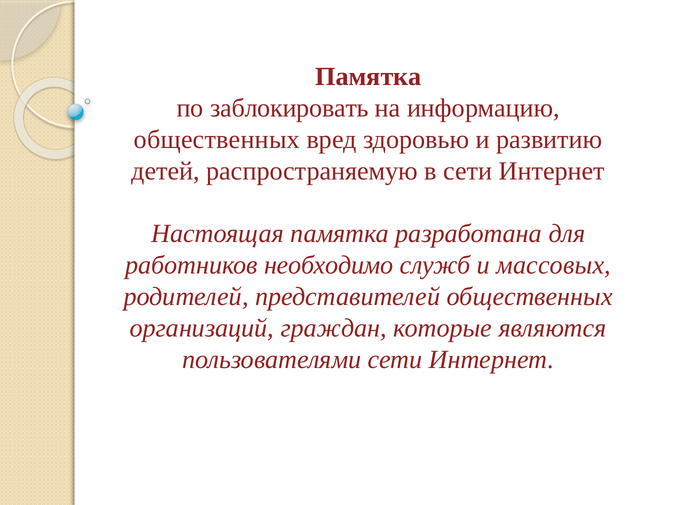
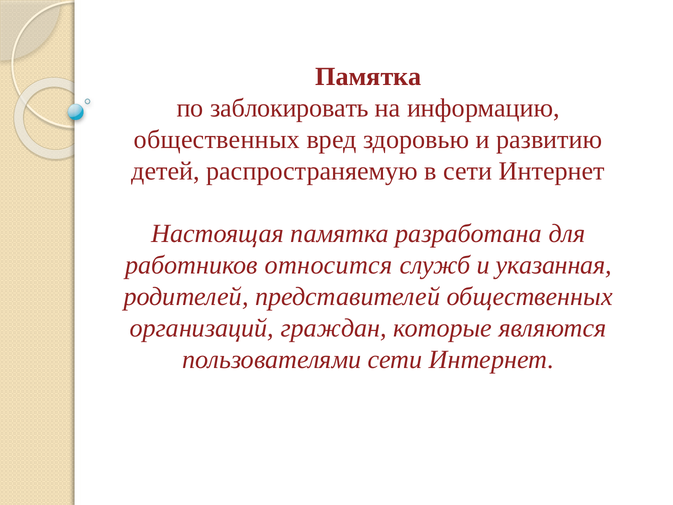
необходимо: необходимо -> относится
массовых: массовых -> указанная
